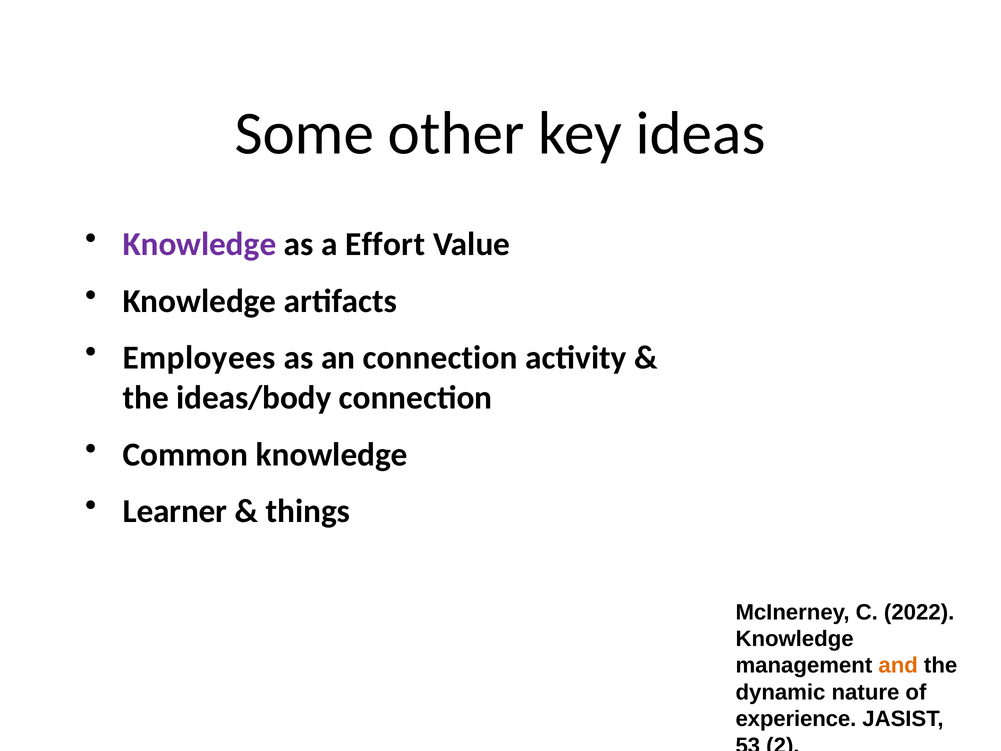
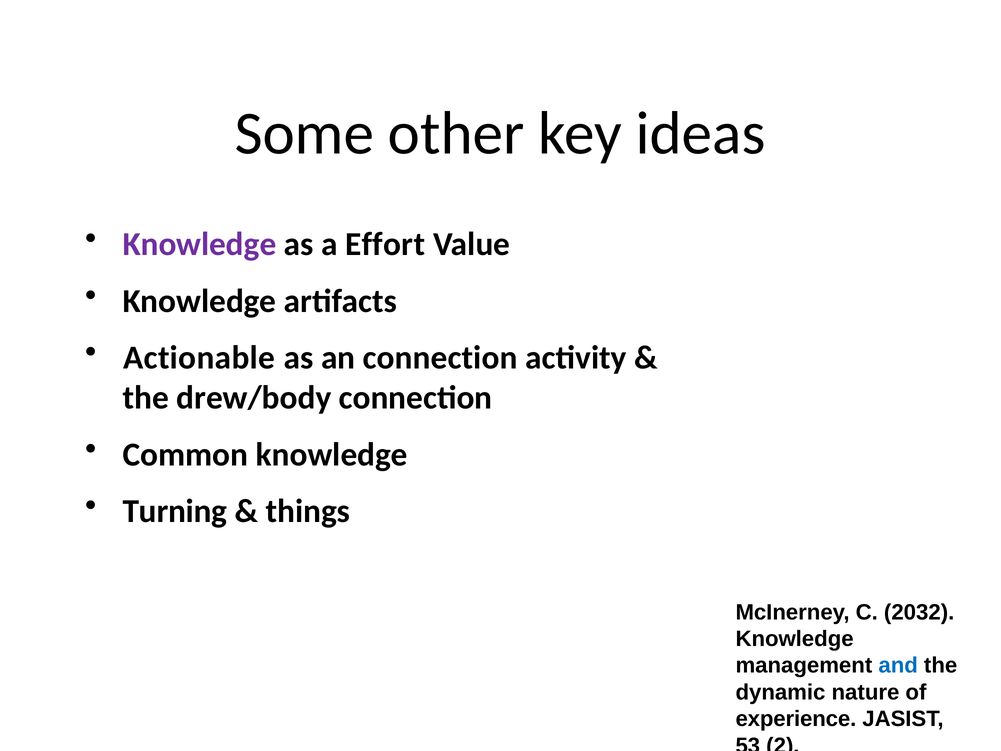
Employees: Employees -> Actionable
ideas/body: ideas/body -> drew/body
Learner: Learner -> Turning
2022: 2022 -> 2032
and colour: orange -> blue
